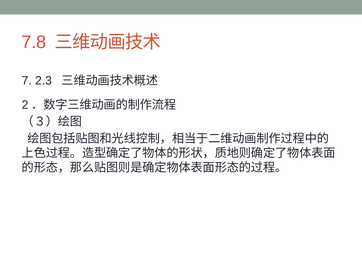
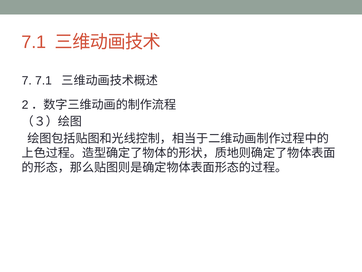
7.8 at (34, 42): 7.8 -> 7.1
7 2.3: 2.3 -> 7.1
